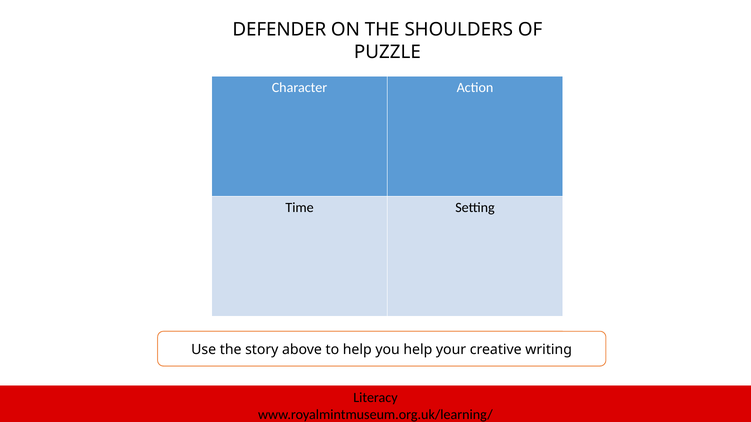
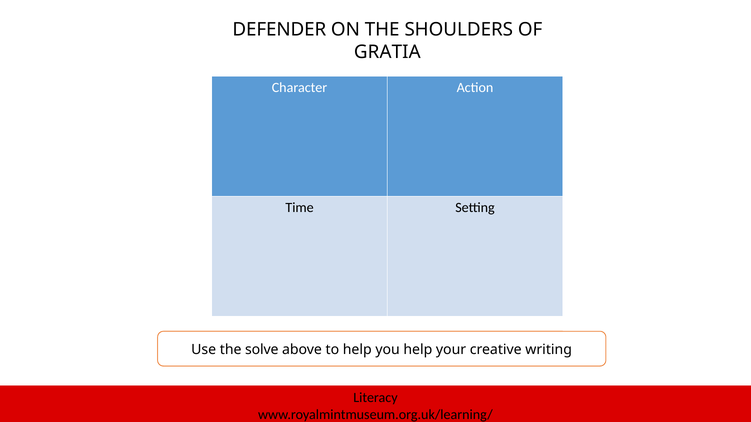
PUZZLE: PUZZLE -> GRATIA
story: story -> solve
